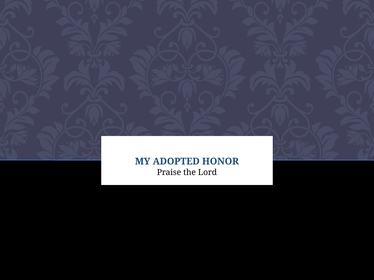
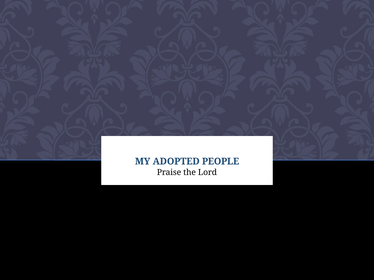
HONOR: HONOR -> PEOPLE
